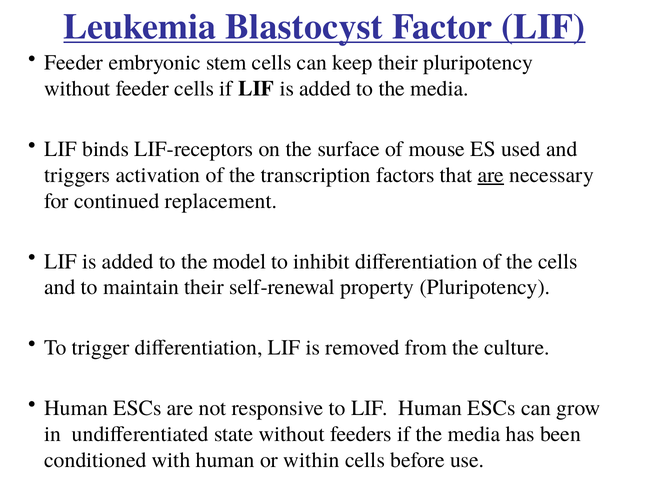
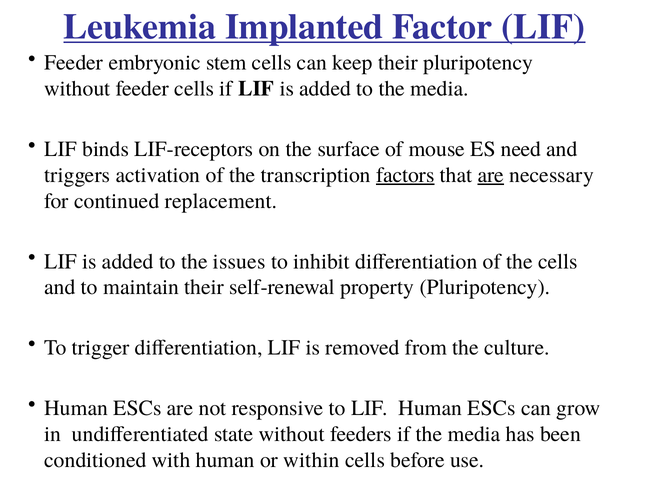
Blastocyst: Blastocyst -> Implanted
used: used -> need
factors underline: none -> present
model: model -> issues
